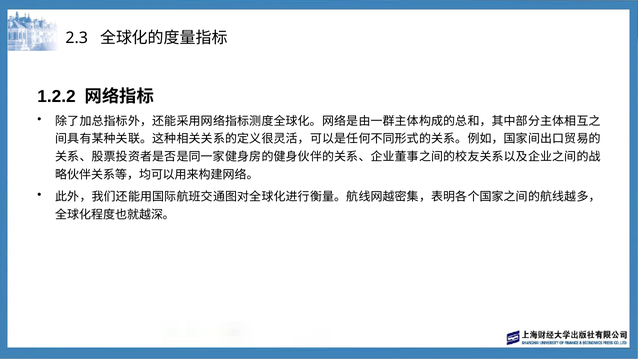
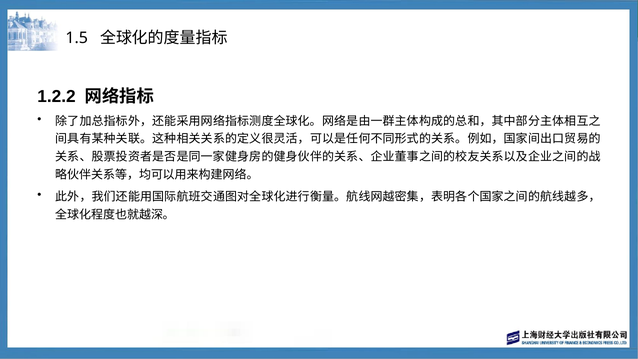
2.3: 2.3 -> 1.5
